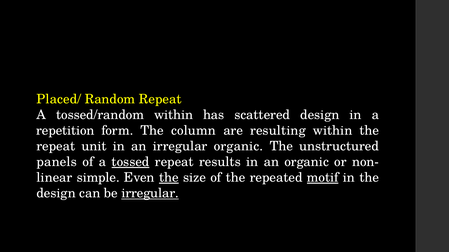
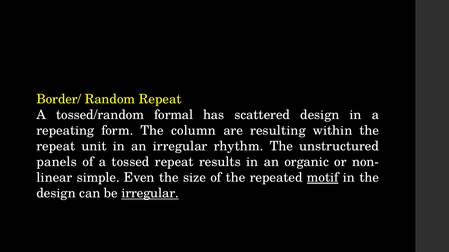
Placed/: Placed/ -> Border/
tossed/random within: within -> formal
repetition: repetition -> repeating
irregular organic: organic -> rhythm
tossed underline: present -> none
the at (169, 178) underline: present -> none
